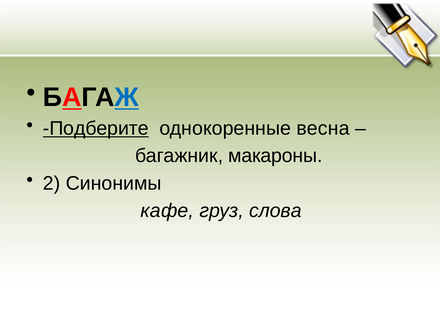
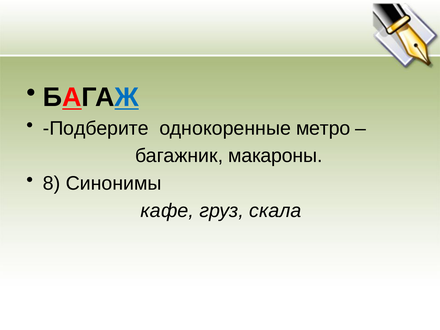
Подберите underline: present -> none
весна: весна -> метро
2: 2 -> 8
слова: слова -> скала
